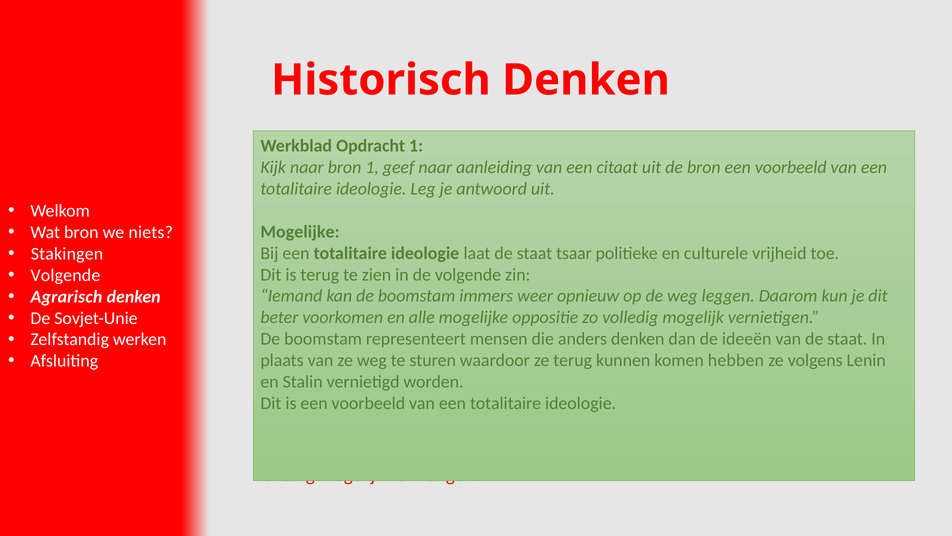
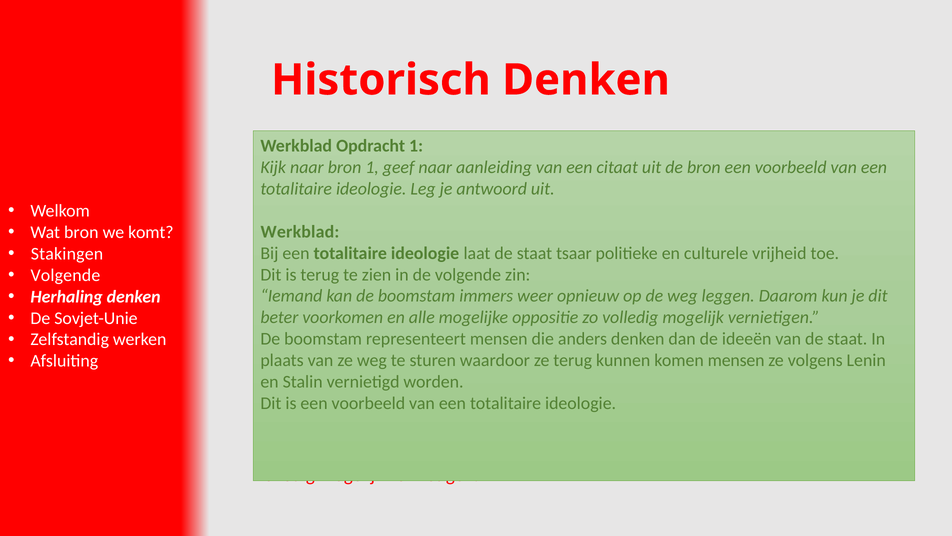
we niets: niets -> komt
Mogelijke at (300, 232): Mogelijke -> Werkblad
Agrarisch: Agrarisch -> Herhaling
hebben at (736, 360): hebben -> mensen
